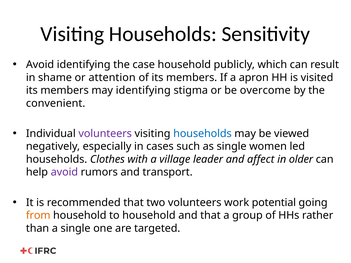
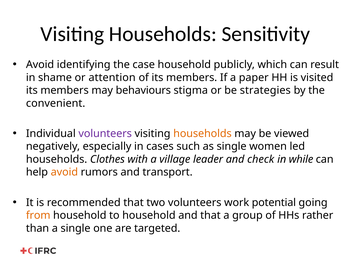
apron: apron -> paper
may identifying: identifying -> behaviours
overcome: overcome -> strategies
households at (202, 134) colour: blue -> orange
affect: affect -> check
older: older -> while
avoid at (64, 172) colour: purple -> orange
